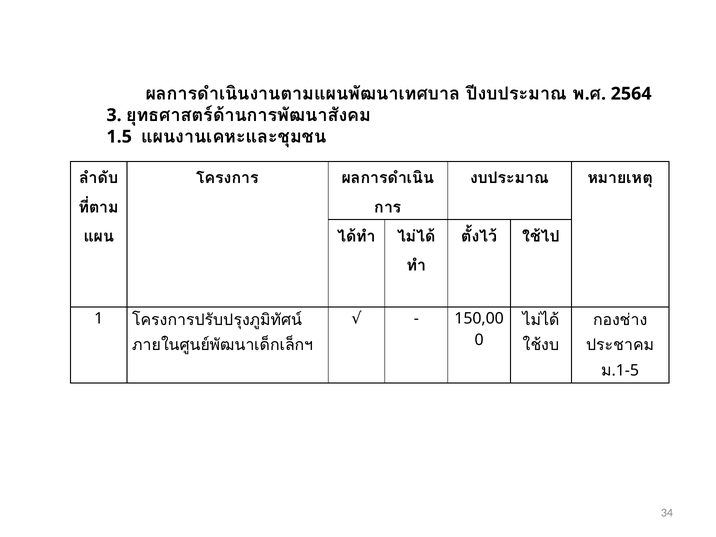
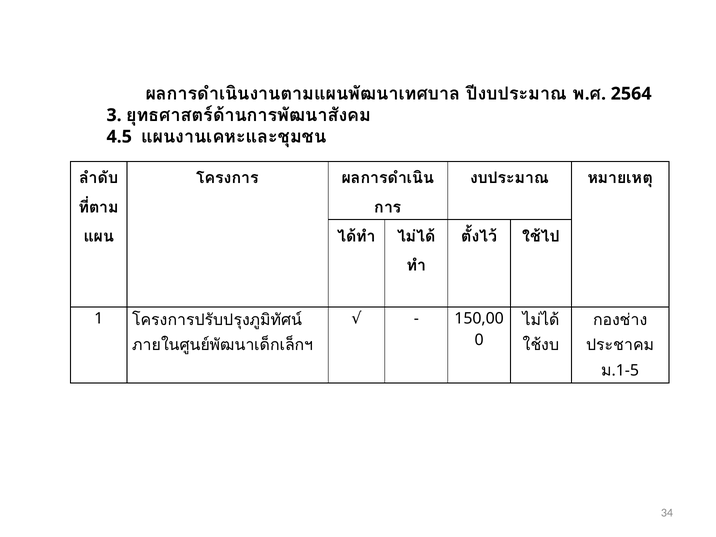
1.5: 1.5 -> 4.5
